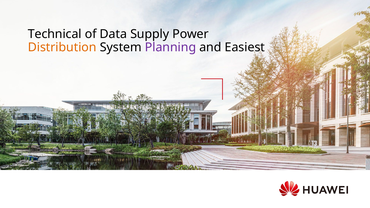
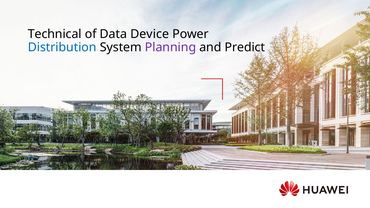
Supply: Supply -> Device
Distribution colour: orange -> blue
Easiest: Easiest -> Predict
